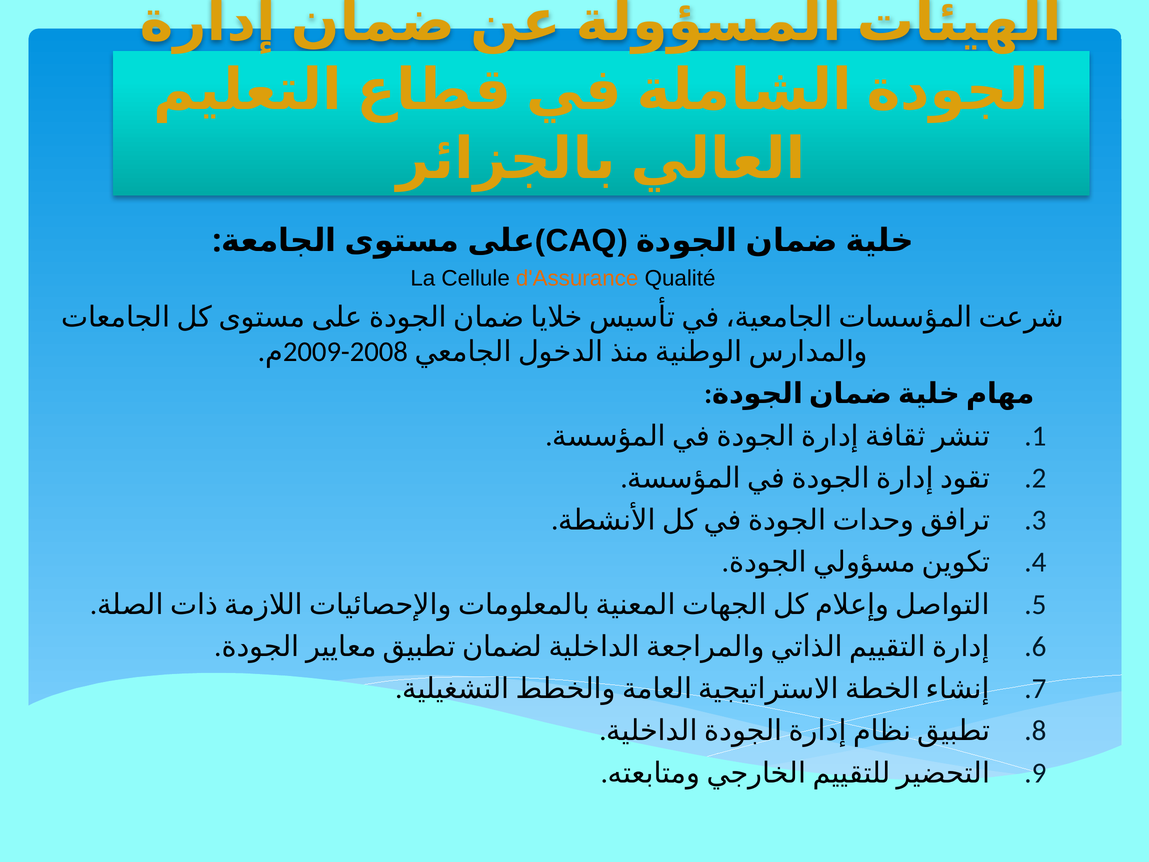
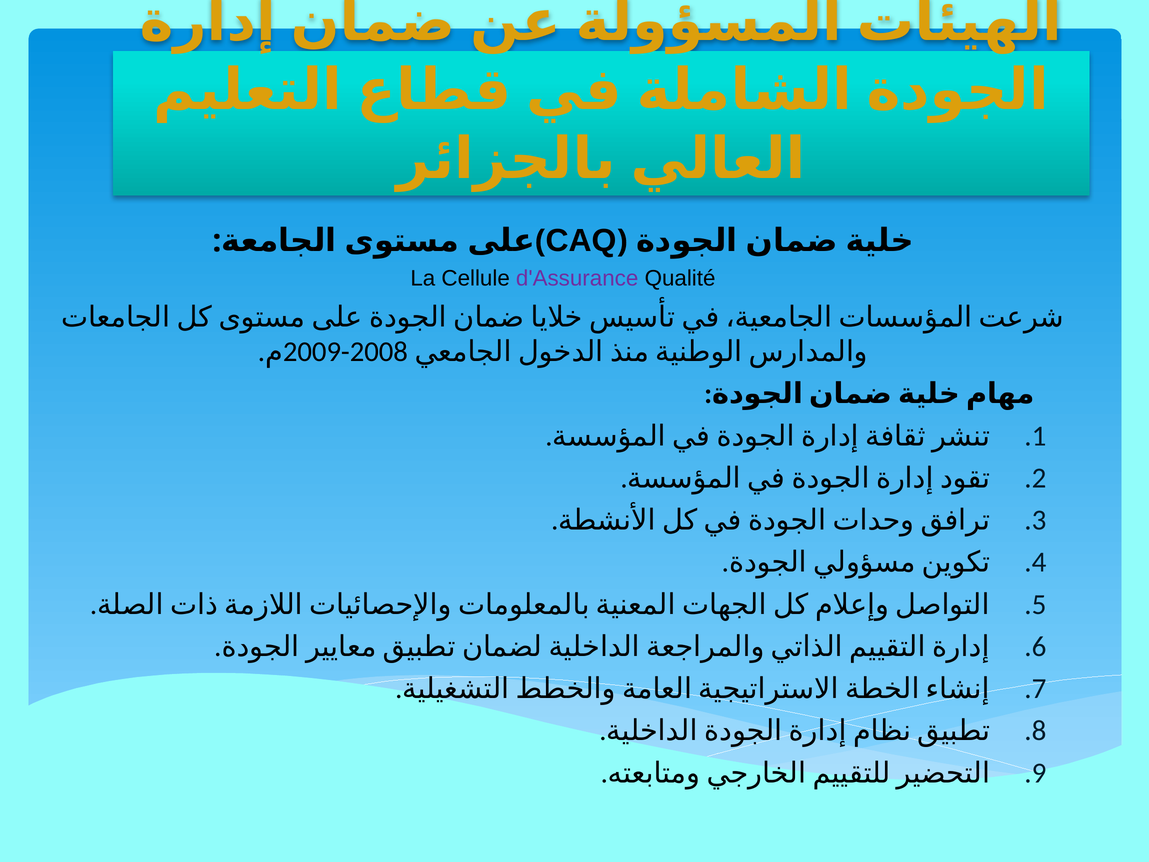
d'Assurance colour: orange -> purple
